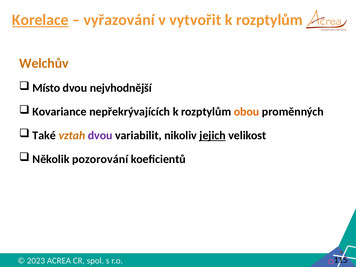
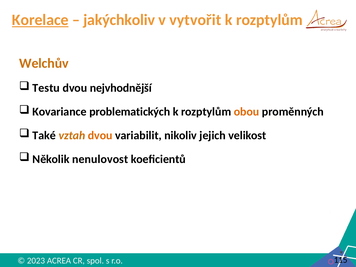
vyřazování: vyřazování -> jakýchkoliv
Místo: Místo -> Testu
nepřekrývajících: nepřekrývajících -> problematických
dvou at (100, 135) colour: purple -> orange
jejich underline: present -> none
pozorování: pozorování -> nenulovost
